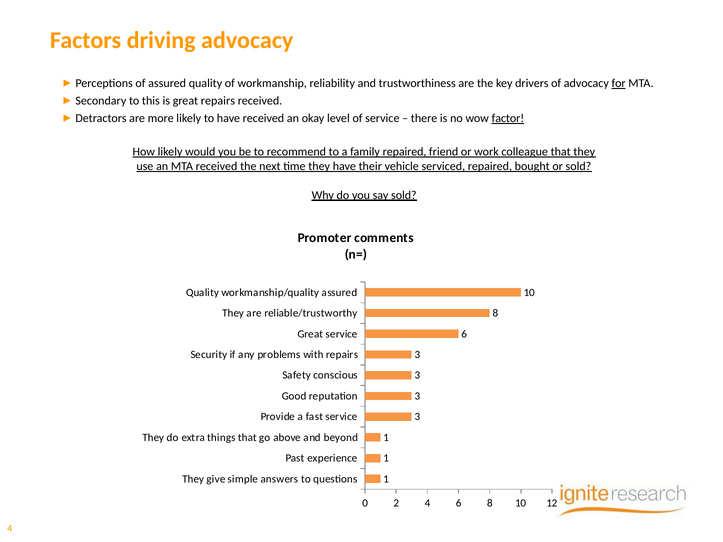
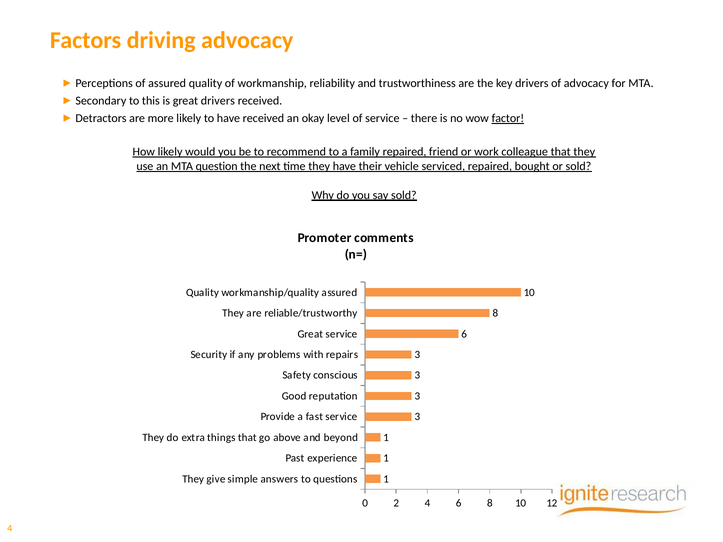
for underline: present -> none
great repairs: repairs -> drivers
MTA received: received -> question
